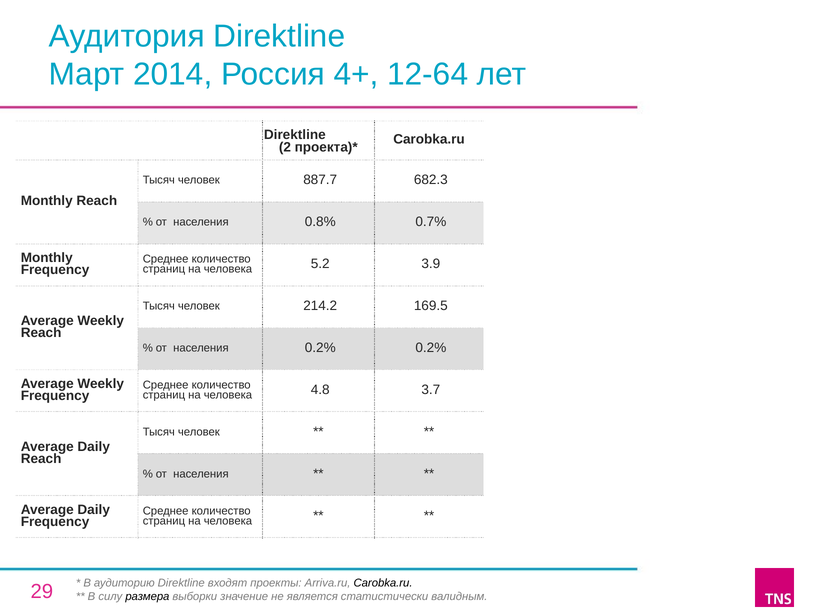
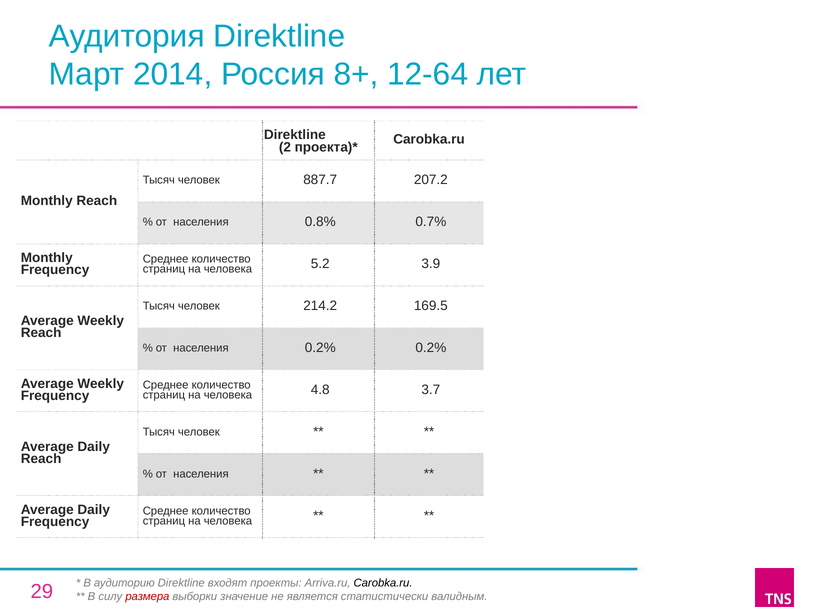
4+: 4+ -> 8+
682.3: 682.3 -> 207.2
размера colour: black -> red
